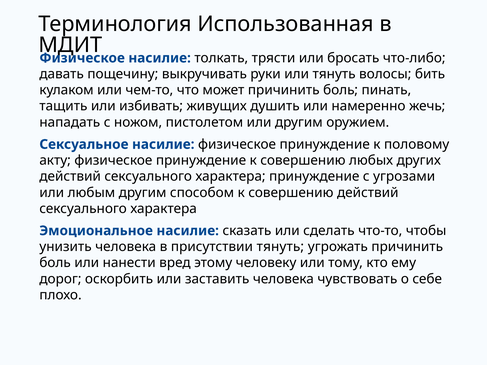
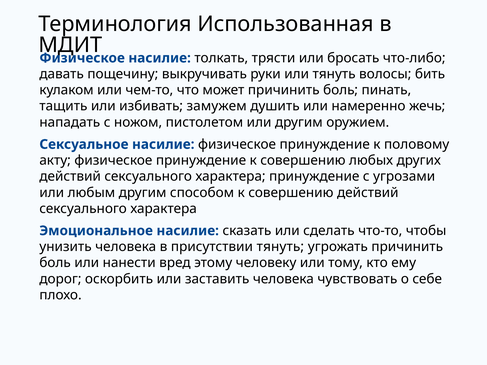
живущих: живущих -> замужем
